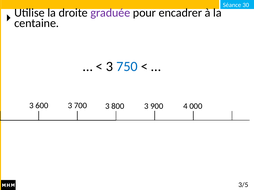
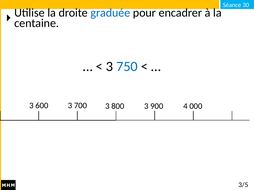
graduée colour: purple -> blue
